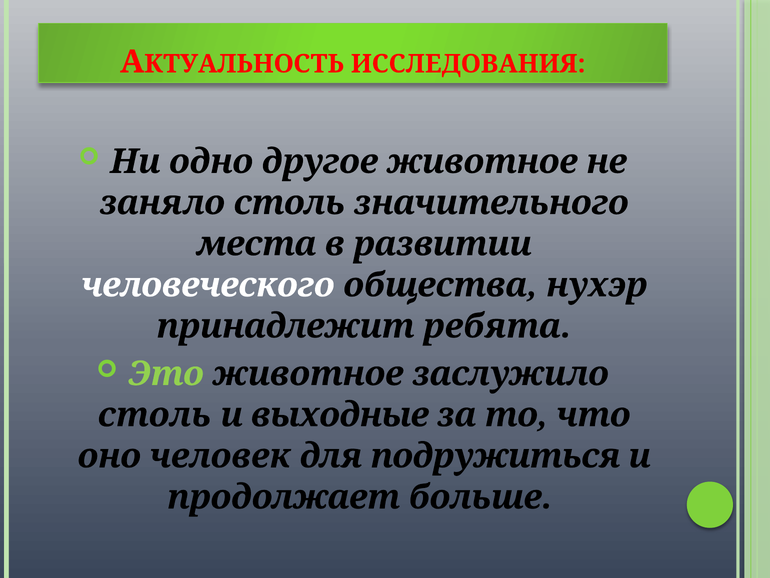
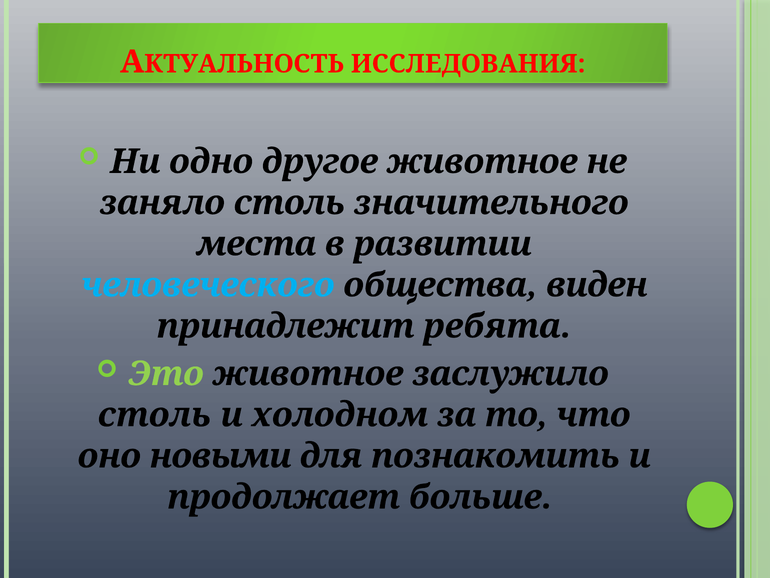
человеческого colour: white -> light blue
нухэр: нухэр -> виден
выходные: выходные -> холодном
человек: человек -> новыми
подружиться: подружиться -> познакомить
